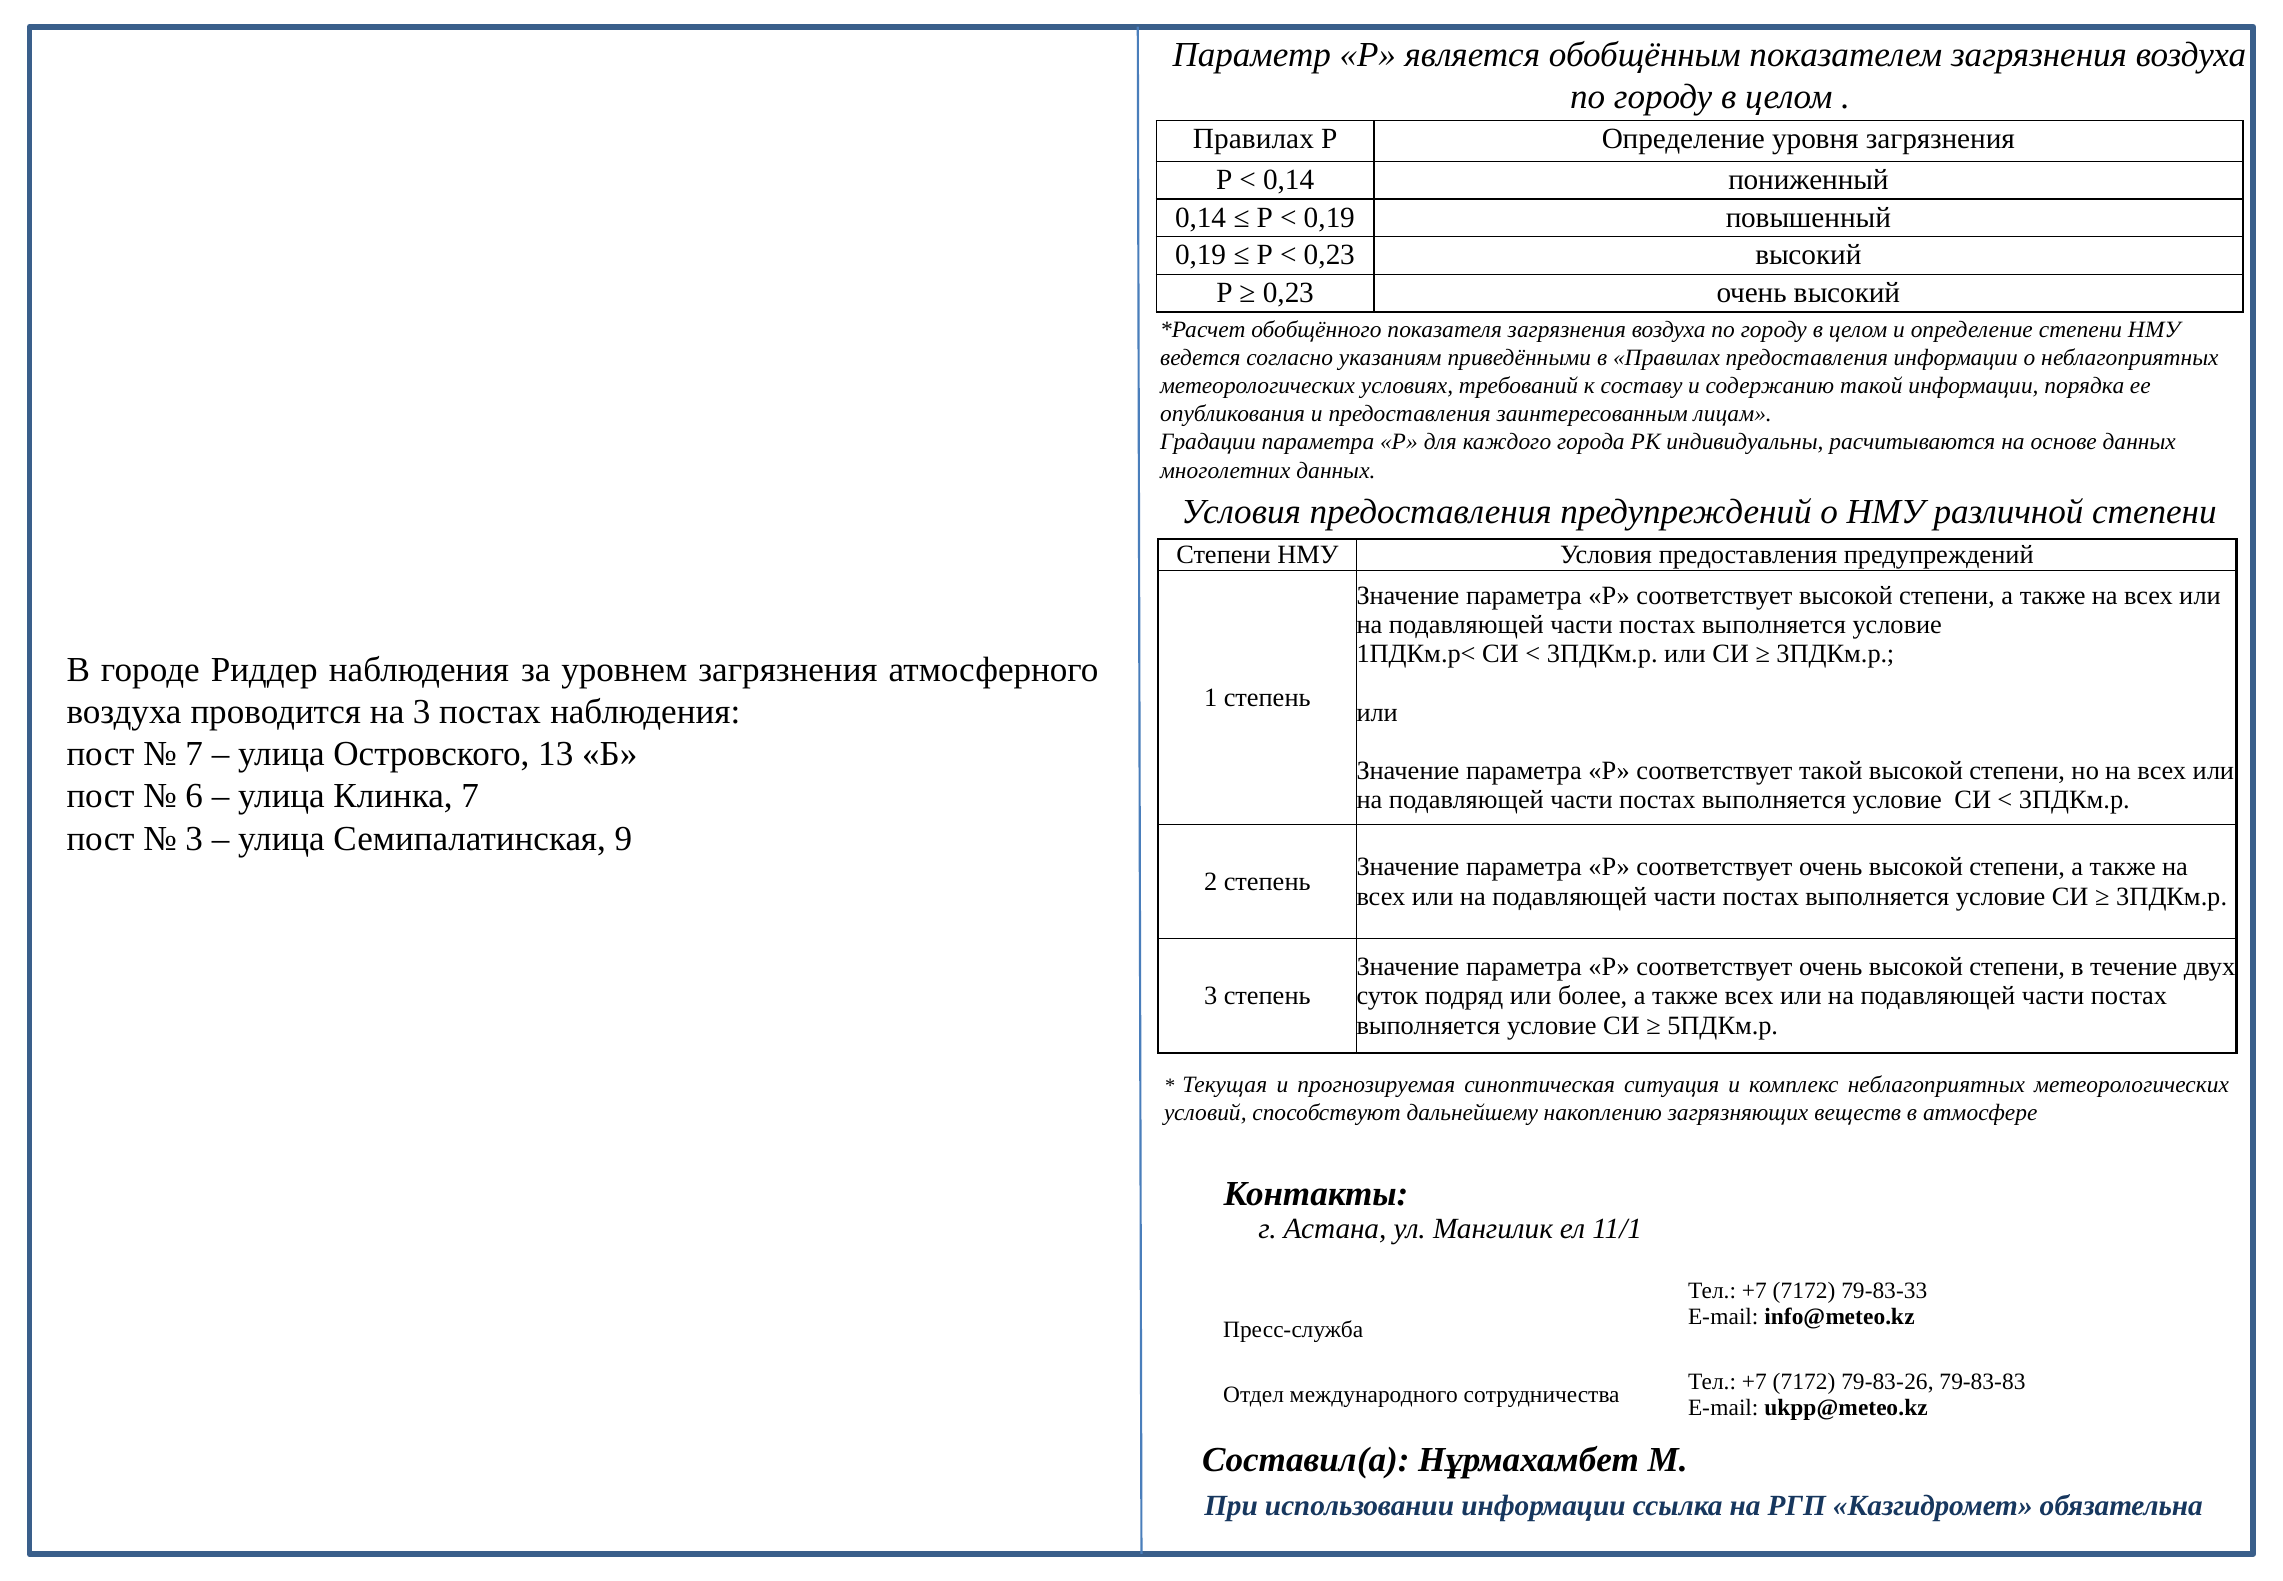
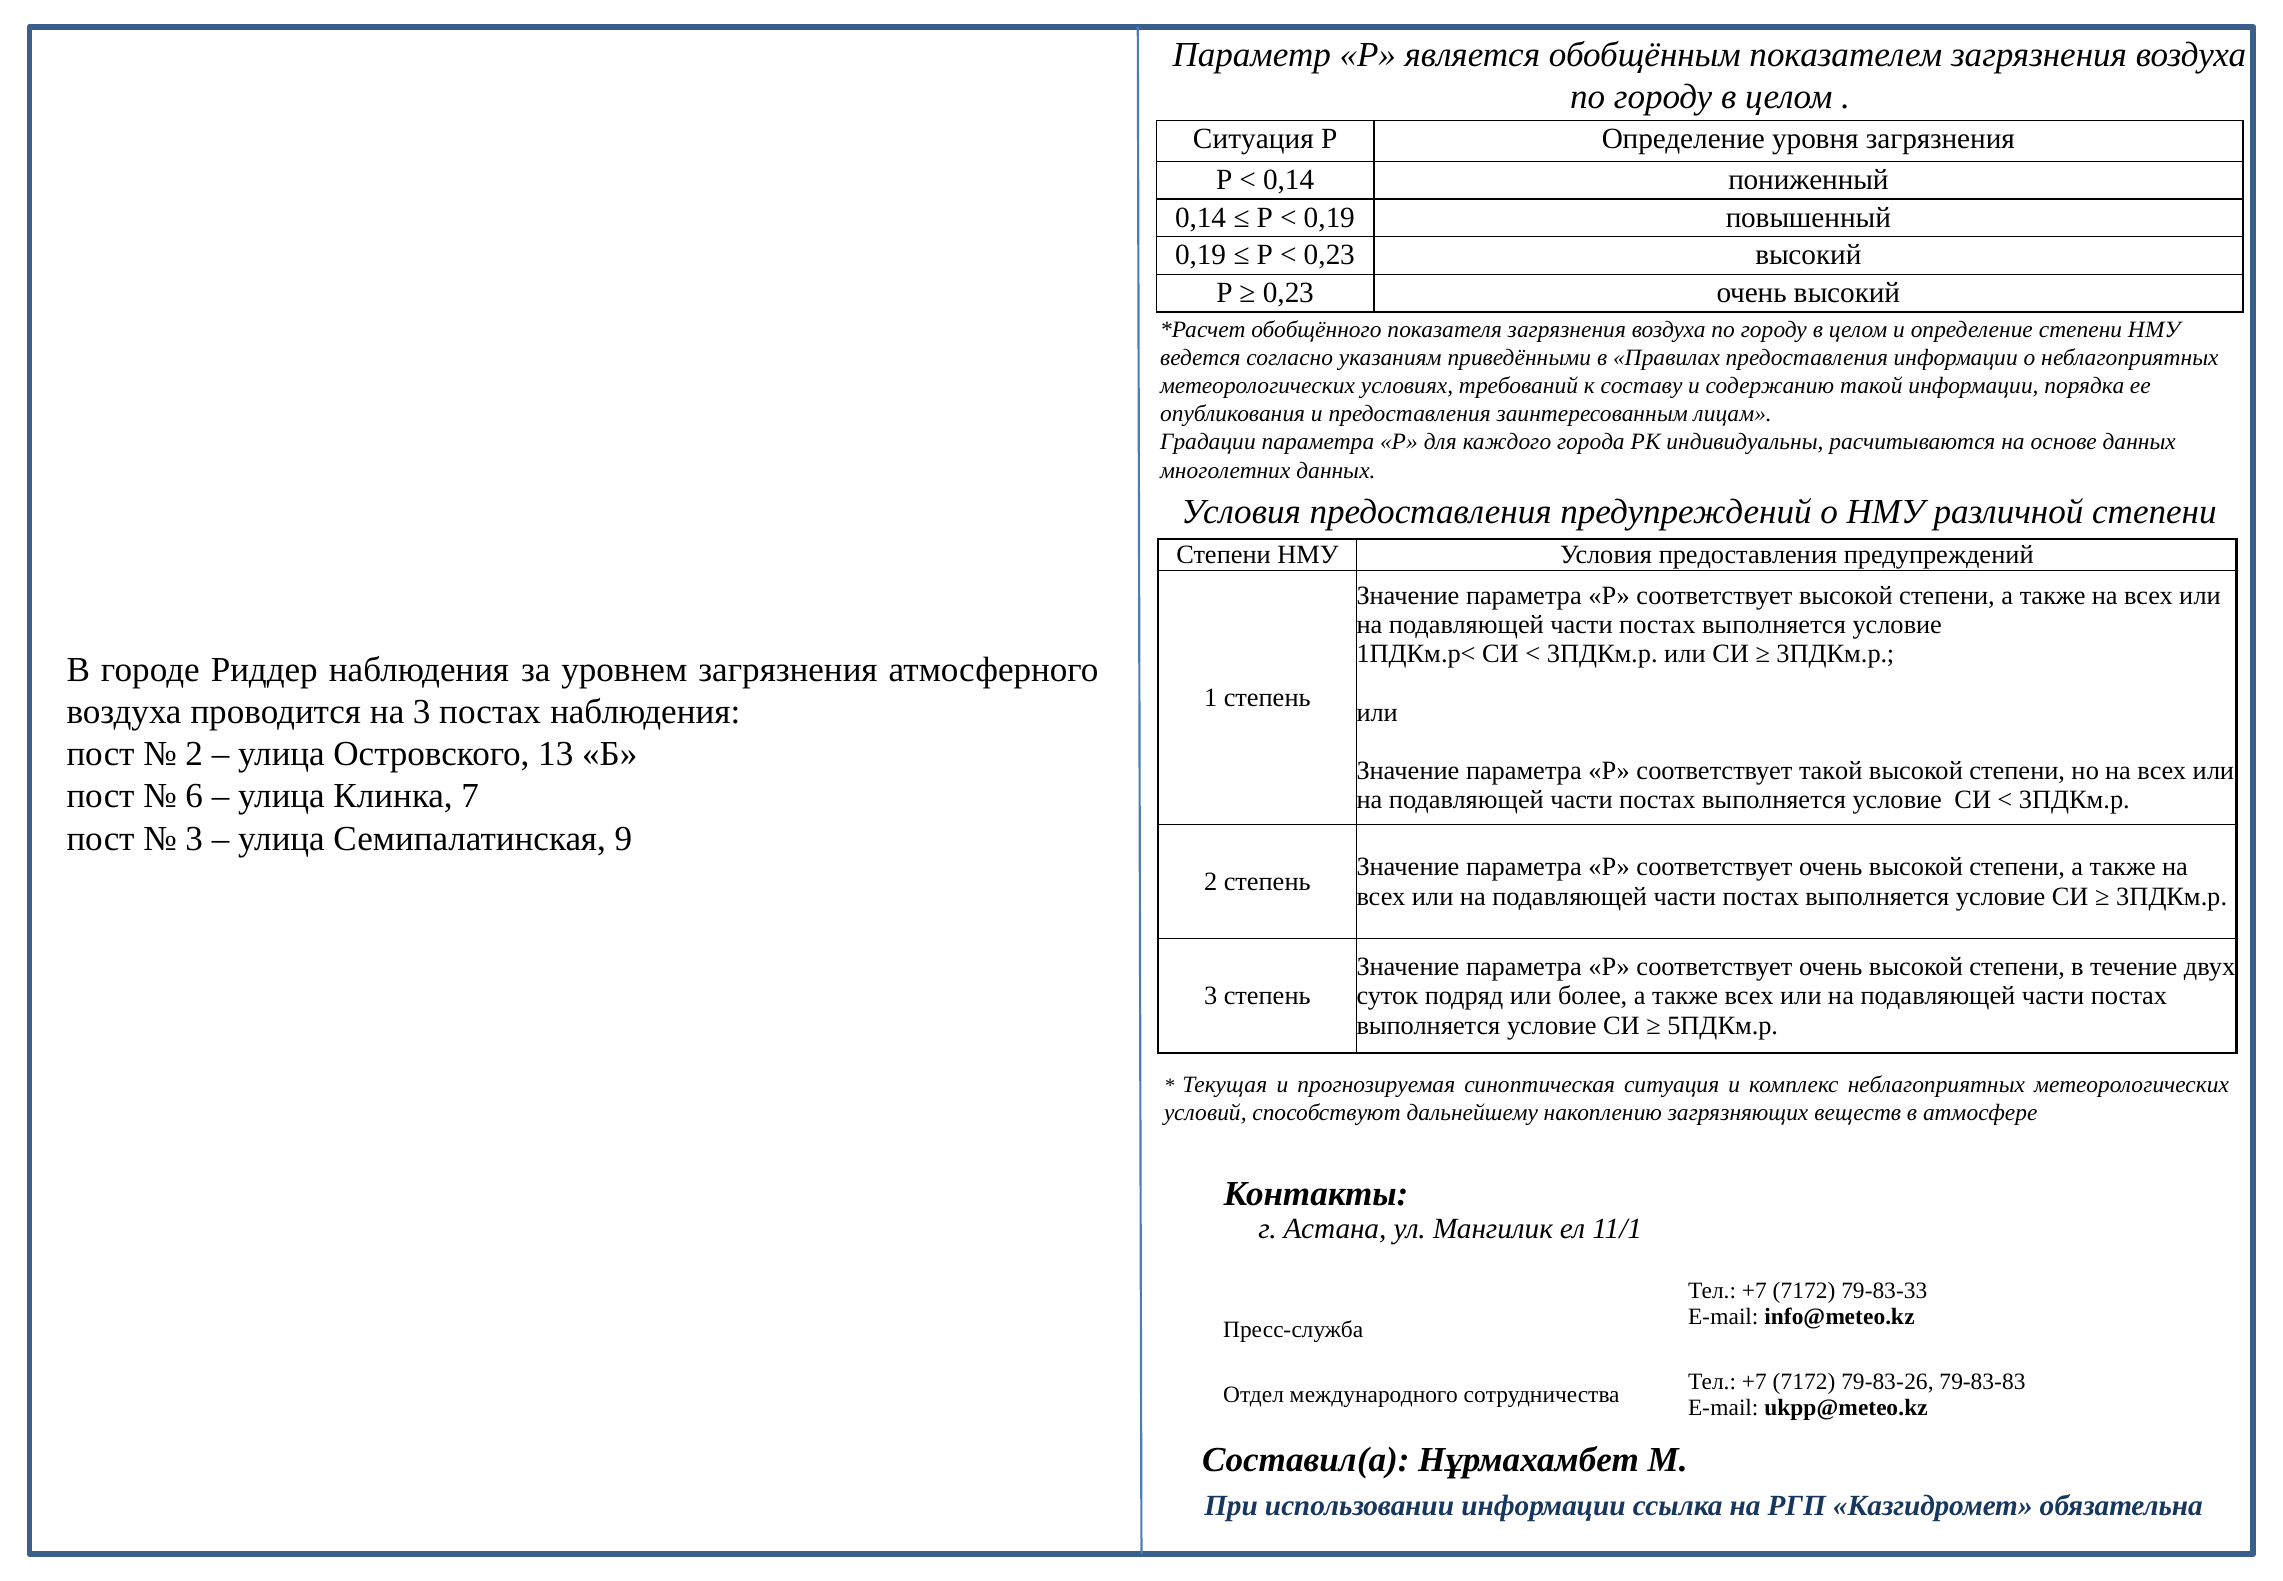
Правилах at (1253, 139): Правилах -> Ситуация
7 at (194, 754): 7 -> 2
